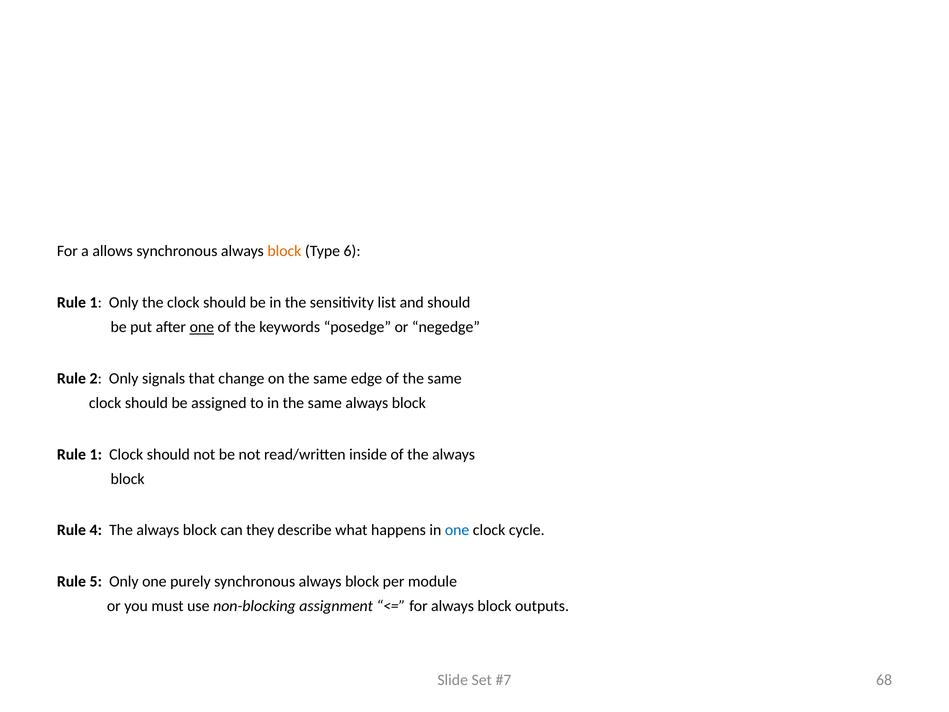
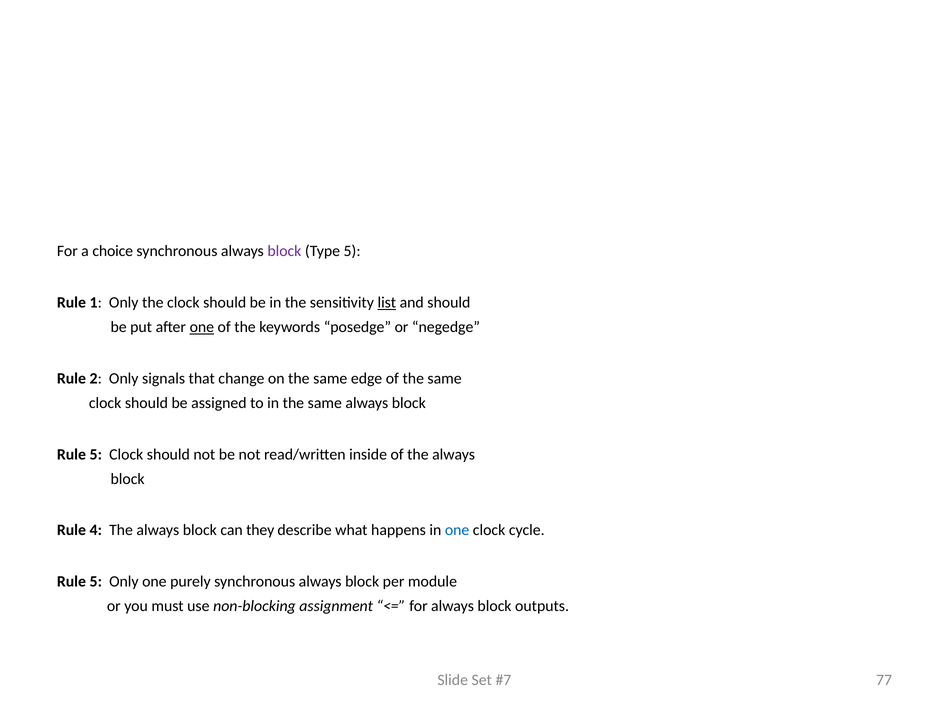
allows: allows -> choice
block at (284, 251) colour: orange -> purple
Type 6: 6 -> 5
list underline: none -> present
1 at (96, 454): 1 -> 5
68: 68 -> 77
